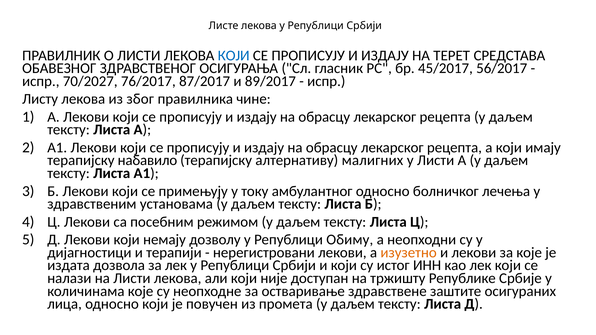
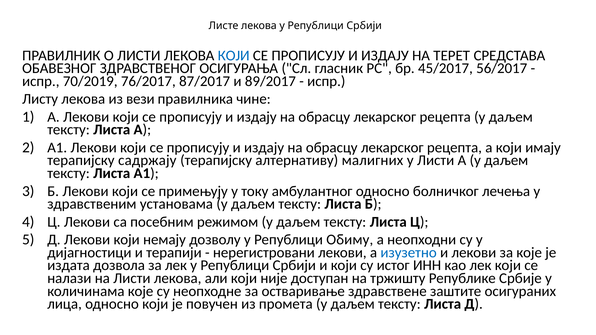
70/2027: 70/2027 -> 70/2019
због: због -> вези
набавило: набавило -> садржају
изузетно colour: orange -> blue
